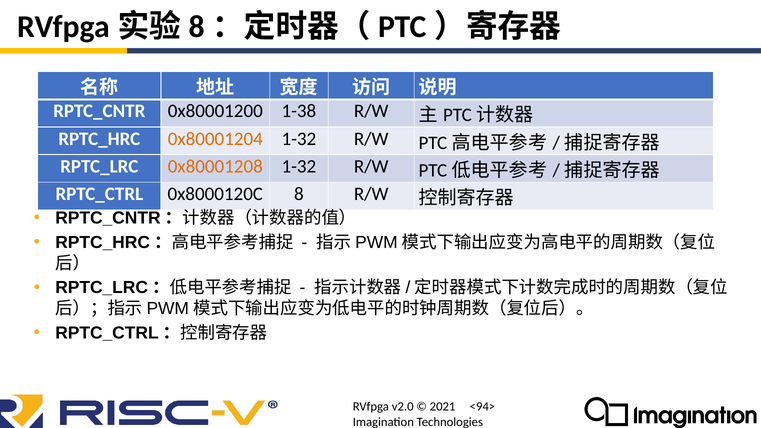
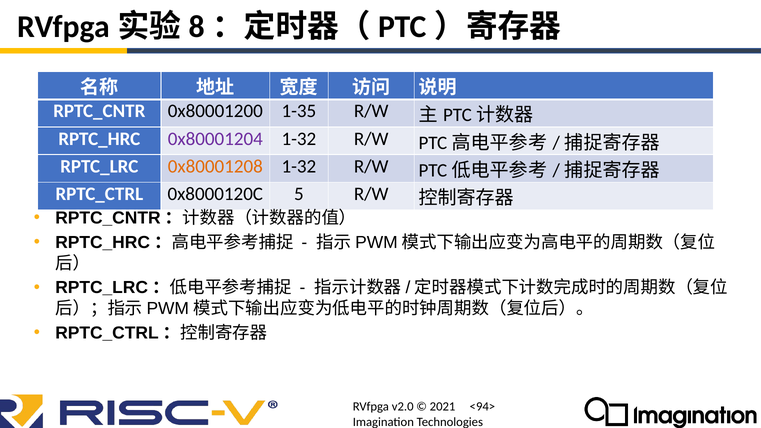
1-38: 1-38 -> 1-35
0x80001204 colour: orange -> purple
8: 8 -> 5
